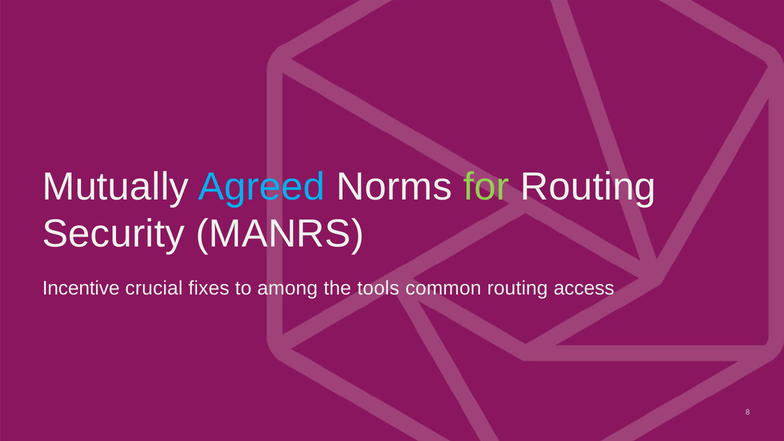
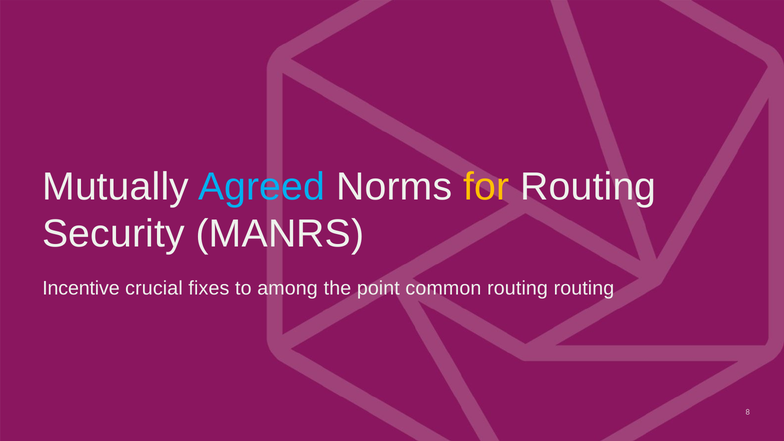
for colour: light green -> yellow
tools: tools -> point
routing access: access -> routing
